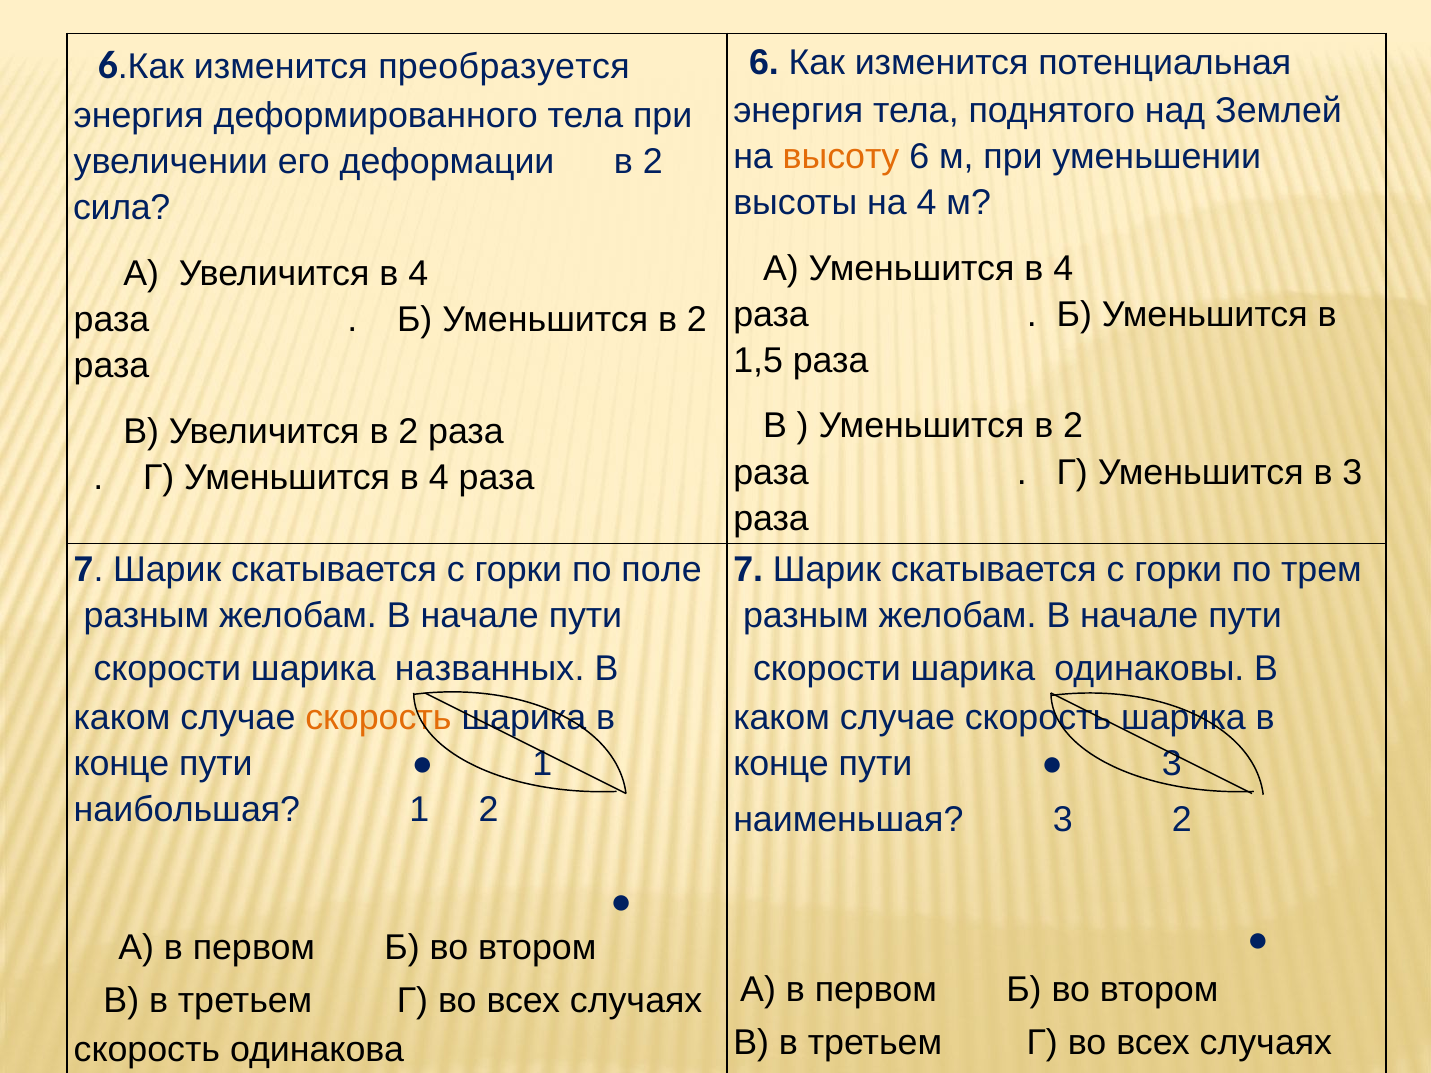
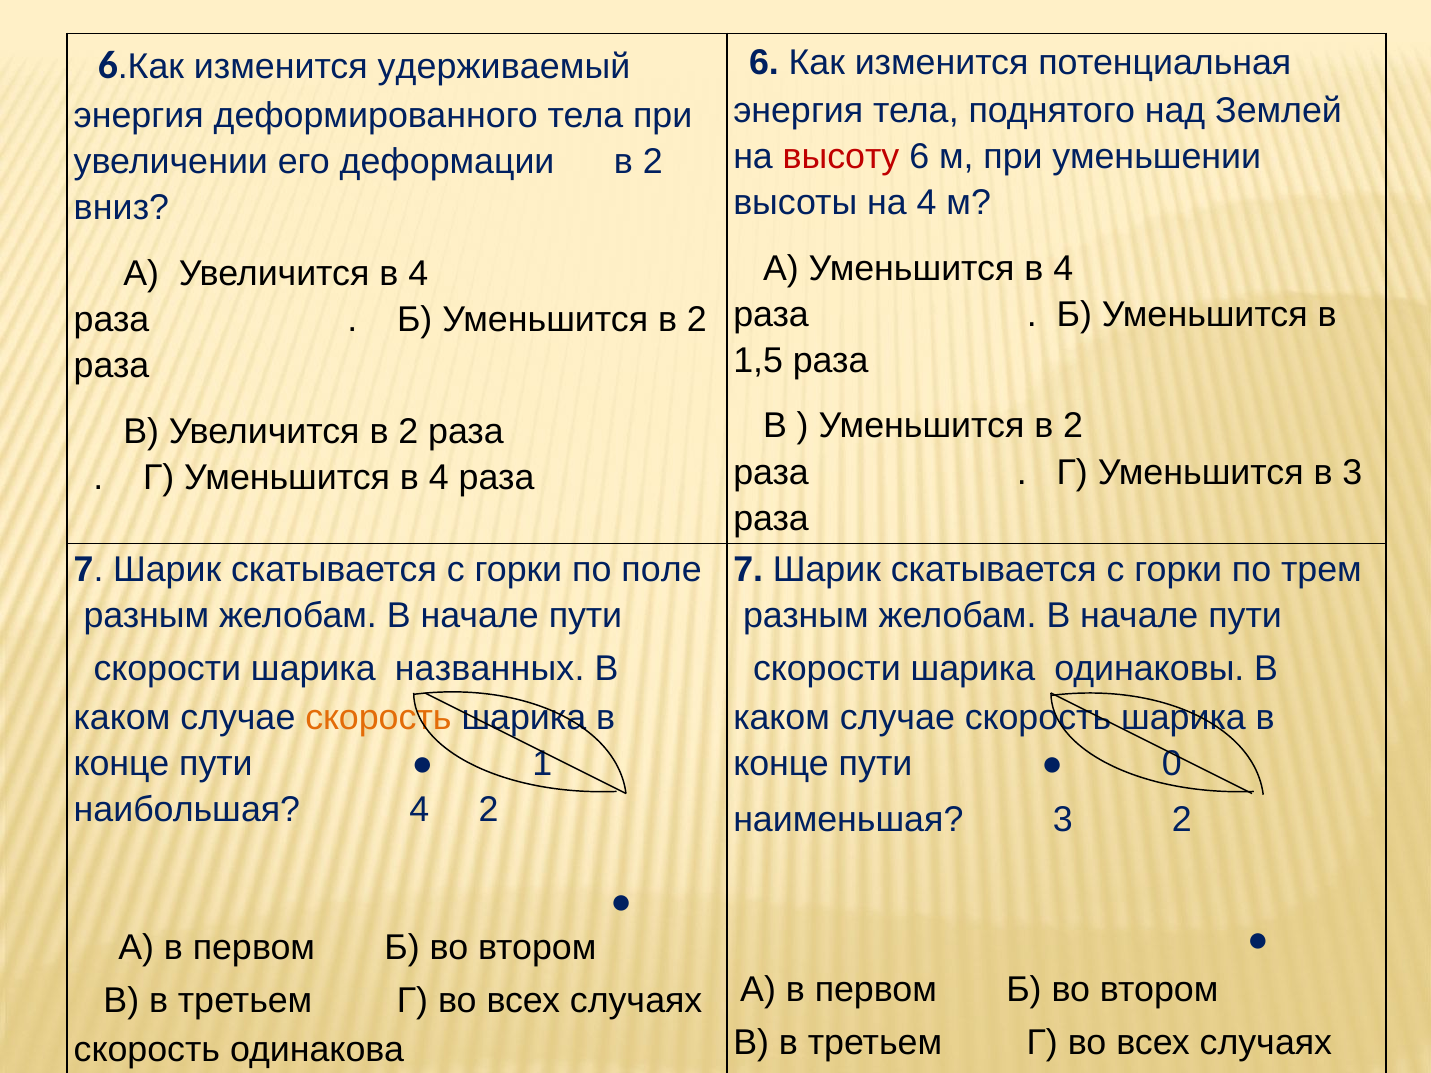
преобразуется: преобразуется -> удерживаемый
высоту colour: orange -> red
сила: сила -> вниз
3 at (1172, 764): 3 -> 0
наибольшая 1: 1 -> 4
